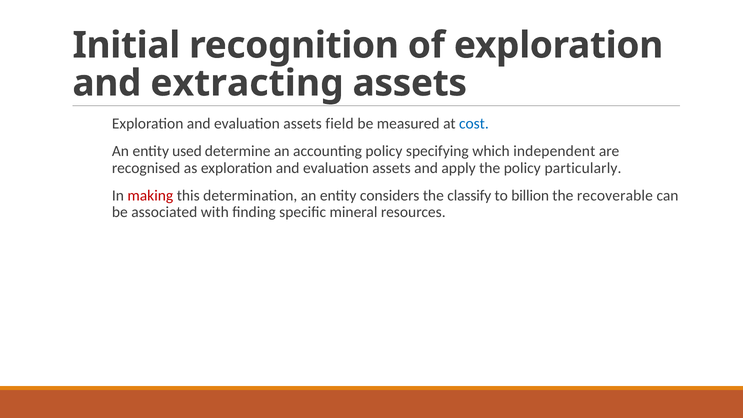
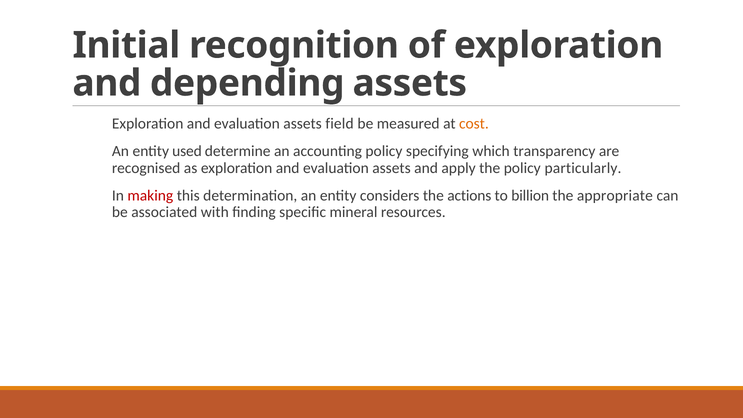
extracting: extracting -> depending
cost colour: blue -> orange
independent: independent -> transparency
classify: classify -> actions
recoverable: recoverable -> appropriate
